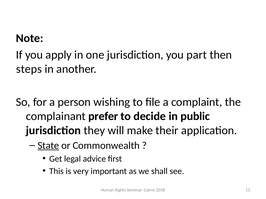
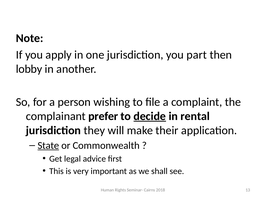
steps: steps -> lobby
decide underline: none -> present
public: public -> rental
